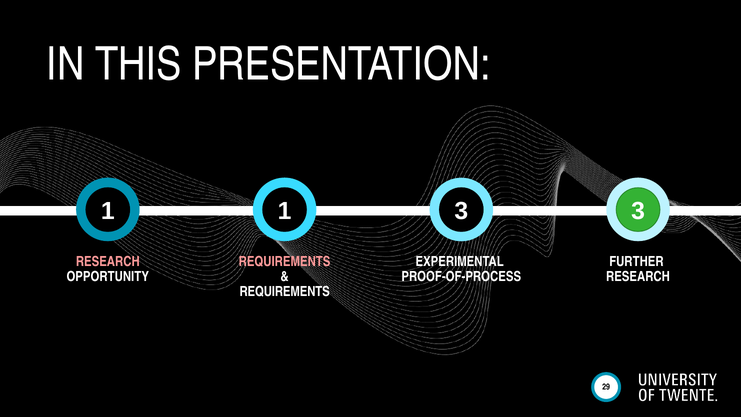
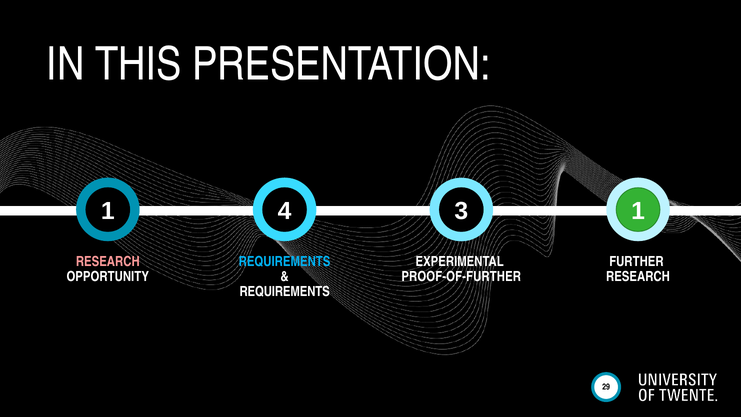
1 1: 1 -> 4
3 3: 3 -> 1
REQUIREMENTS at (285, 261) colour: pink -> light blue
PROOF-OF-PROCESS: PROOF-OF-PROCESS -> PROOF-OF-FURTHER
